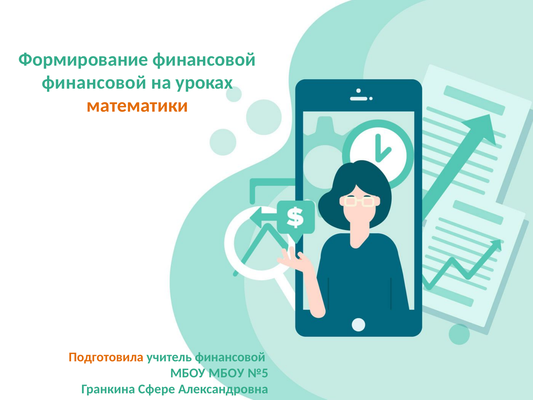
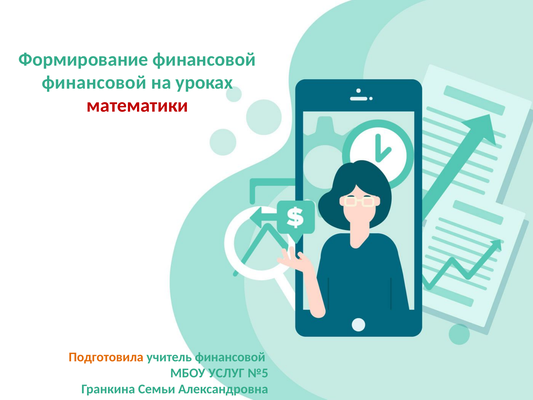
математики colour: orange -> red
МБОУ МБОУ: МБОУ -> УСЛУГ
Сфере: Сфере -> Семьи
